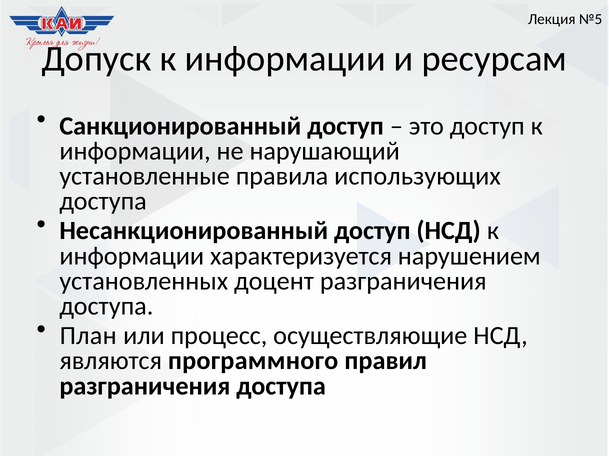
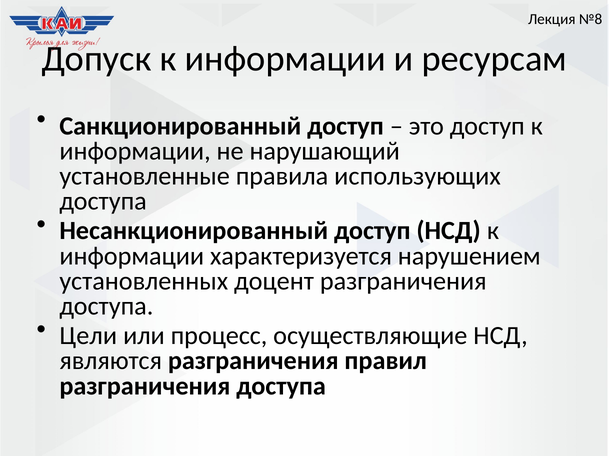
№5: №5 -> №8
План: План -> Цели
являются программного: программного -> разграничения
